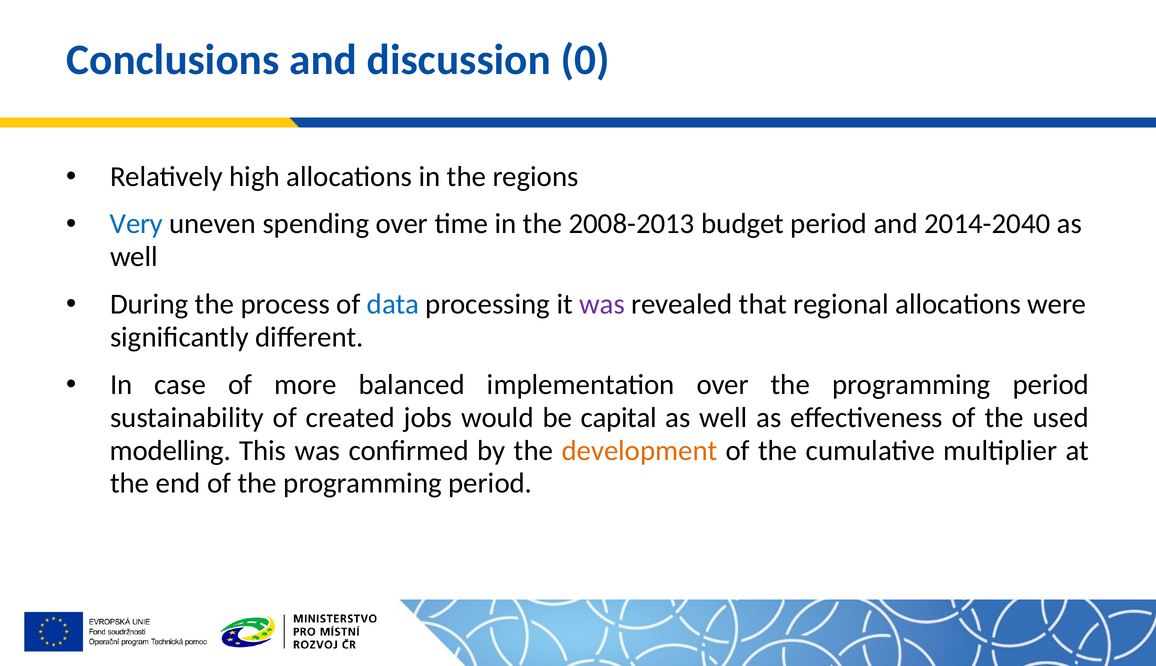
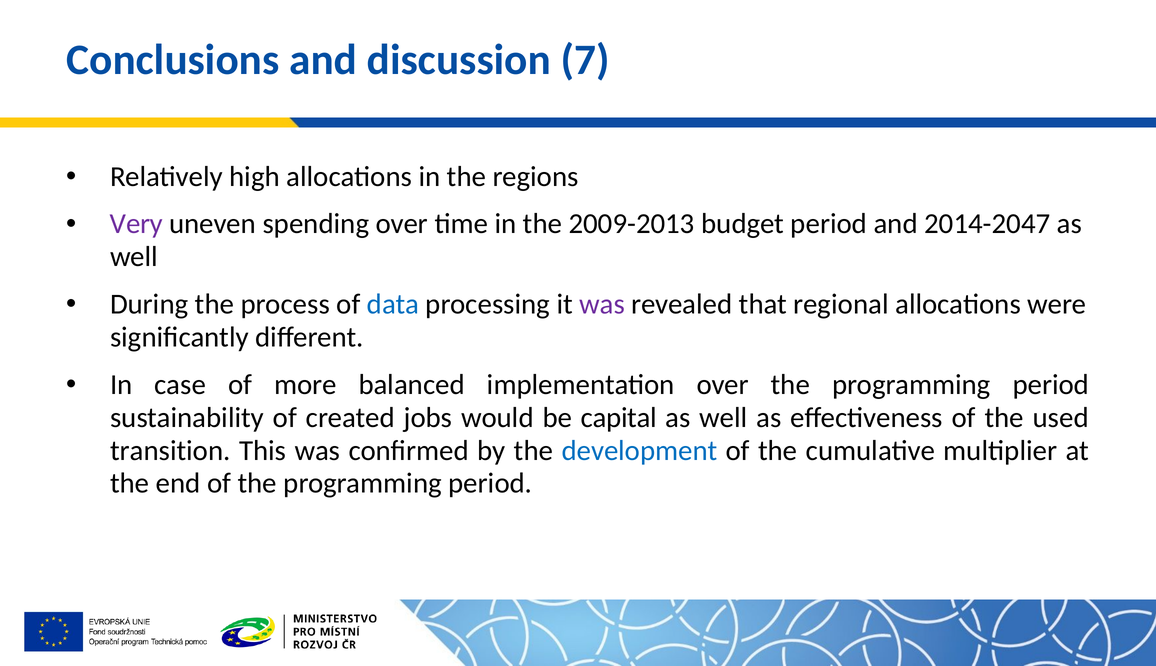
0: 0 -> 7
Very colour: blue -> purple
2008-2013: 2008-2013 -> 2009-2013
2014-2040: 2014-2040 -> 2014-2047
modelling: modelling -> transition
development colour: orange -> blue
